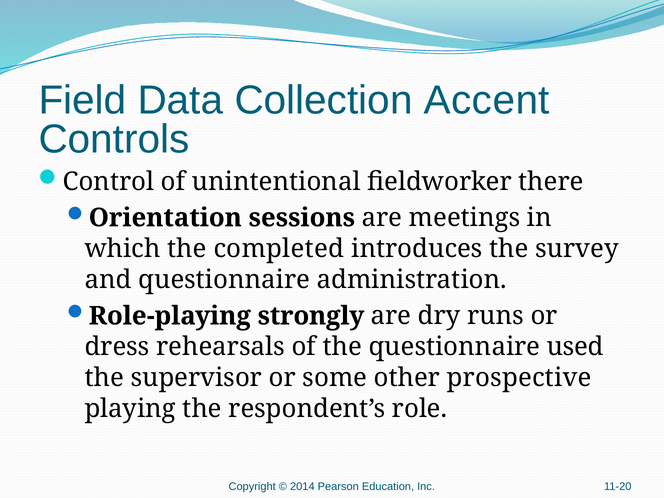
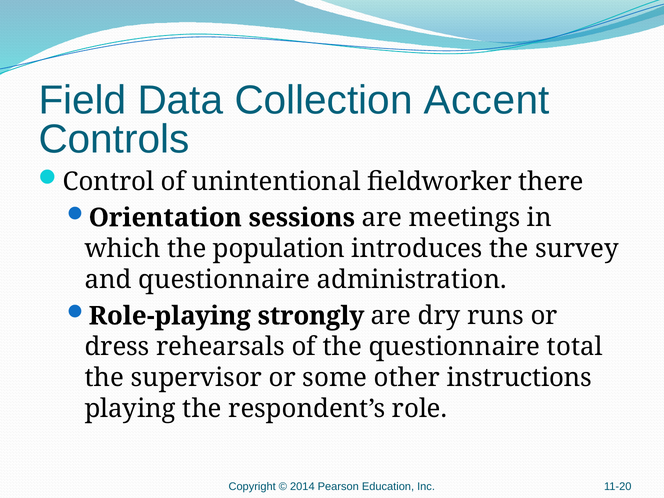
completed: completed -> population
used: used -> total
prospective: prospective -> instructions
